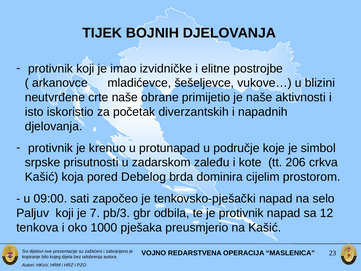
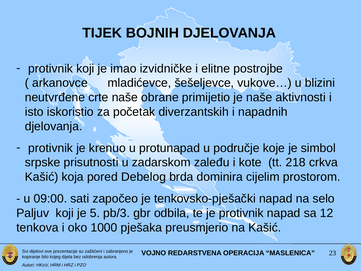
206: 206 -> 218
7: 7 -> 5
